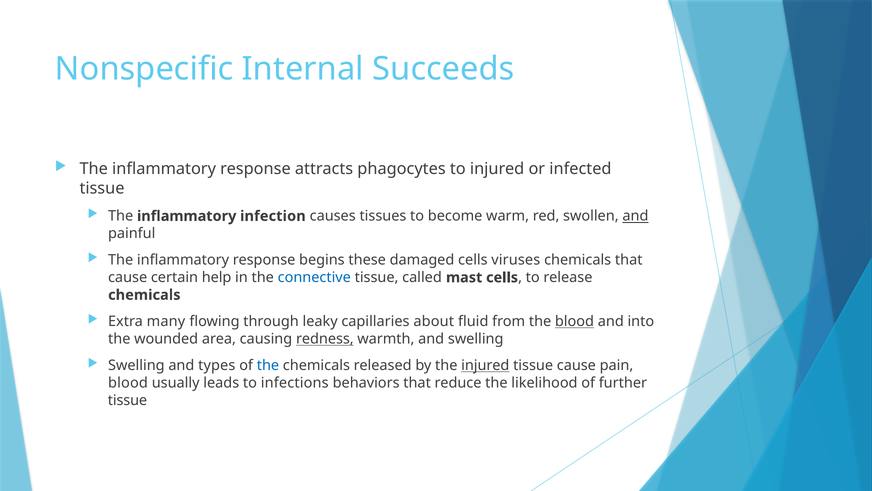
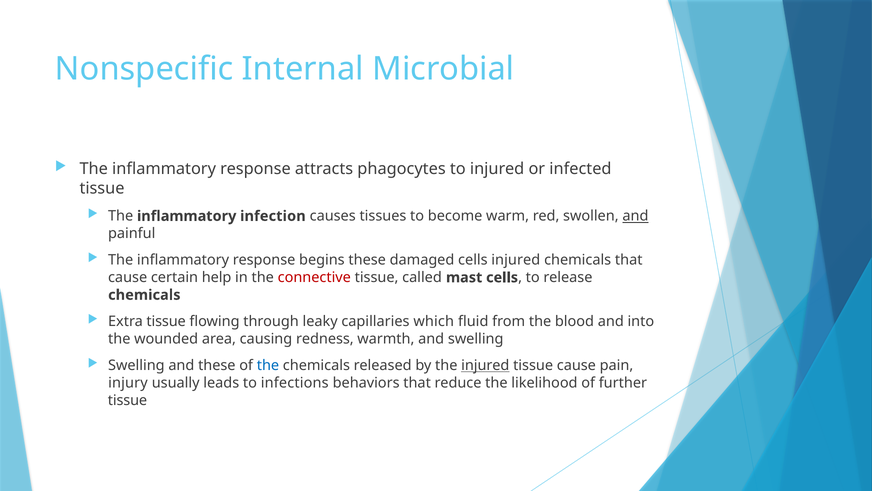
Succeeds: Succeeds -> Microbial
cells viruses: viruses -> injured
connective colour: blue -> red
Extra many: many -> tissue
about: about -> which
blood at (575, 321) underline: present -> none
redness underline: present -> none
and types: types -> these
blood at (128, 383): blood -> injury
